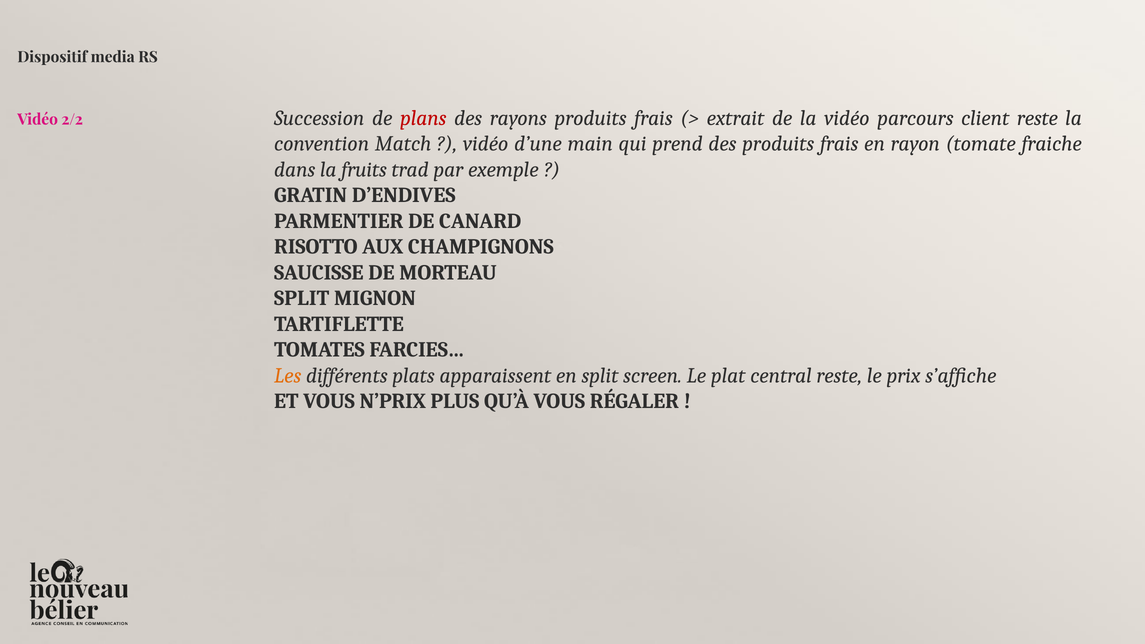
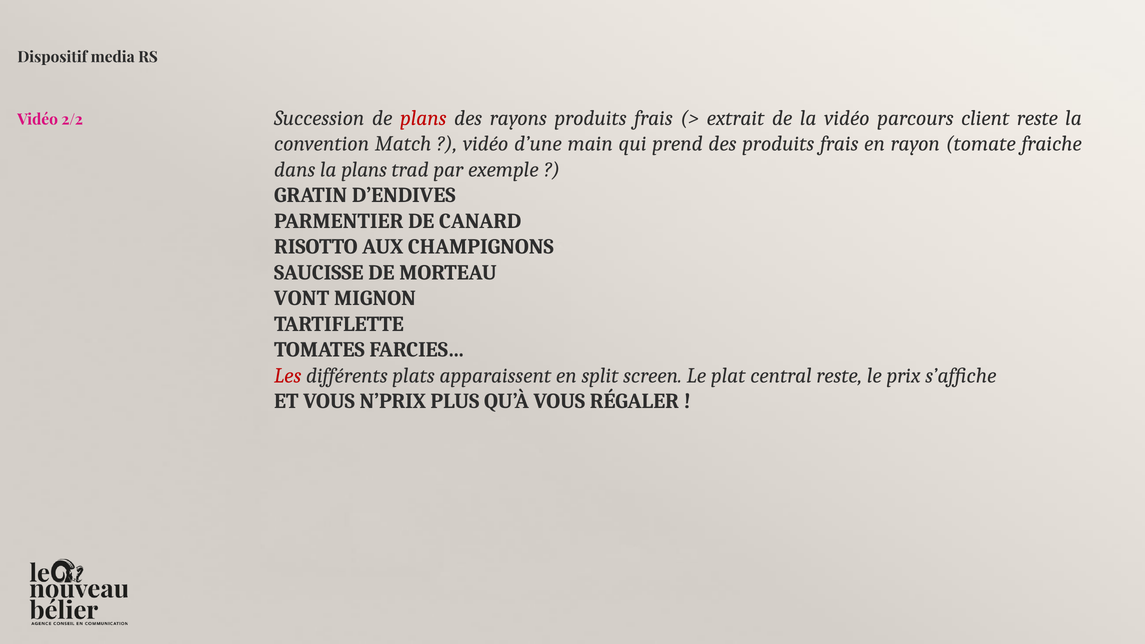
la fruits: fruits -> plans
SPLIT at (302, 298): SPLIT -> VONT
Les colour: orange -> red
